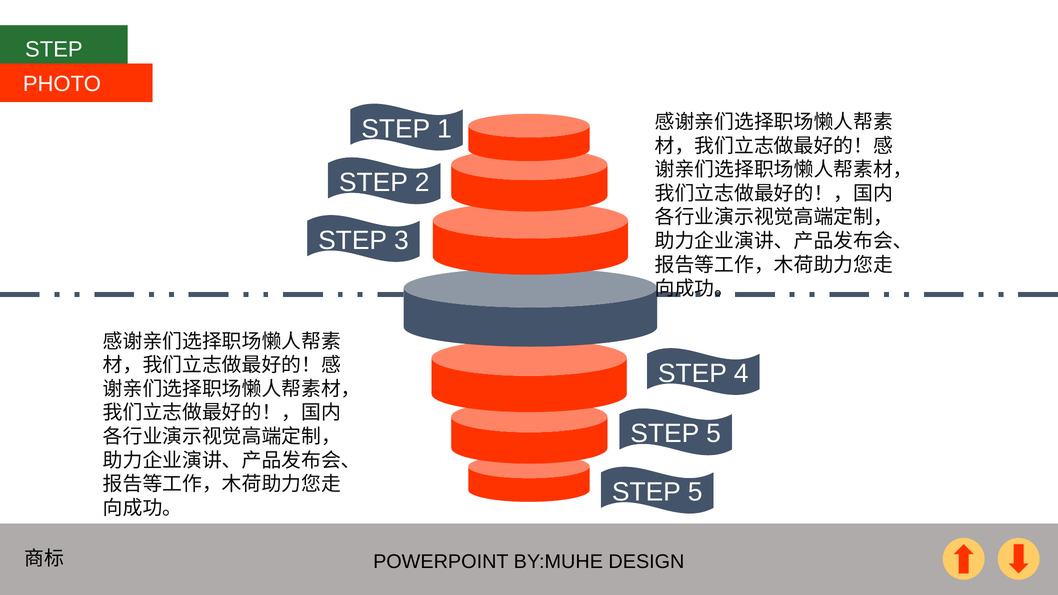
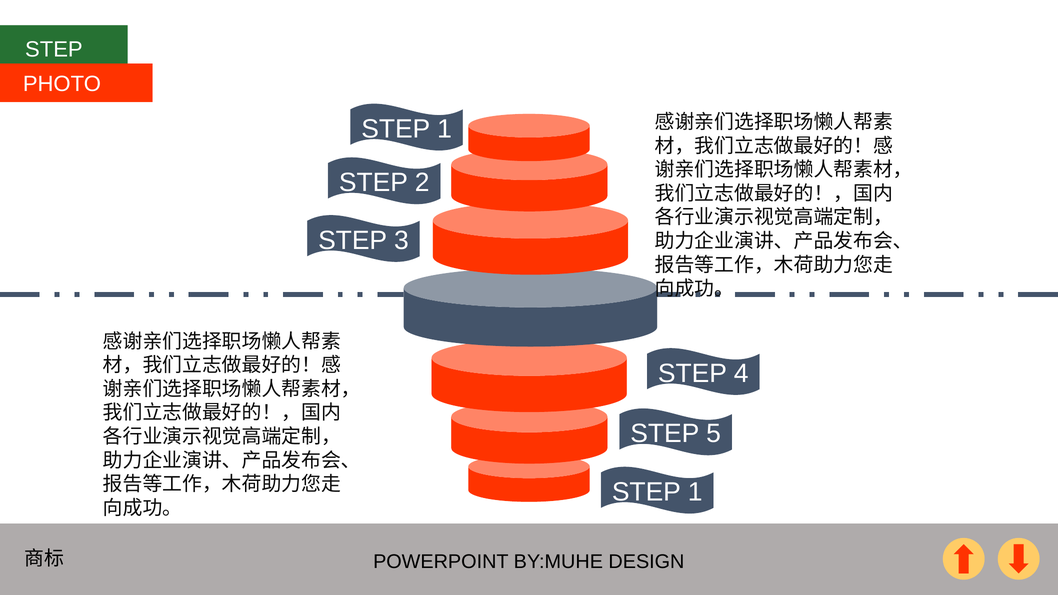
5 at (695, 492): 5 -> 1
